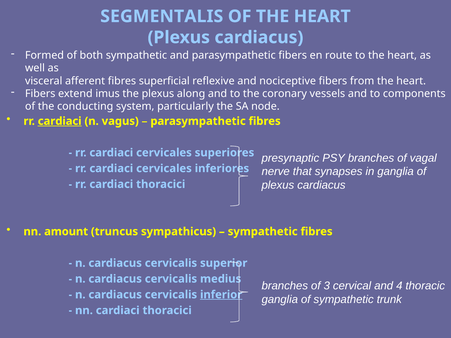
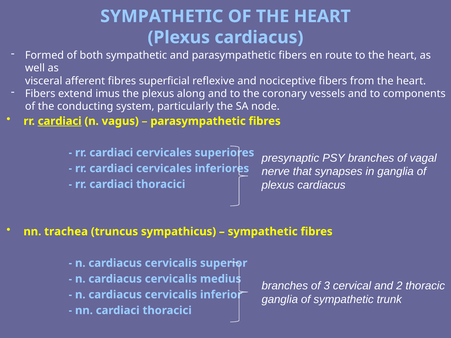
SEGMENTALIS at (162, 16): SEGMENTALIS -> SYMPATHETIC
amount: amount -> trachea
4: 4 -> 2
inferior underline: present -> none
